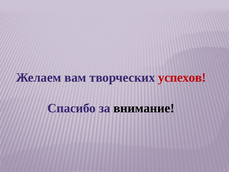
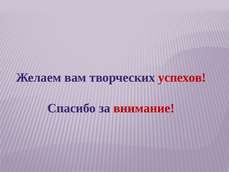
внимание colour: black -> red
